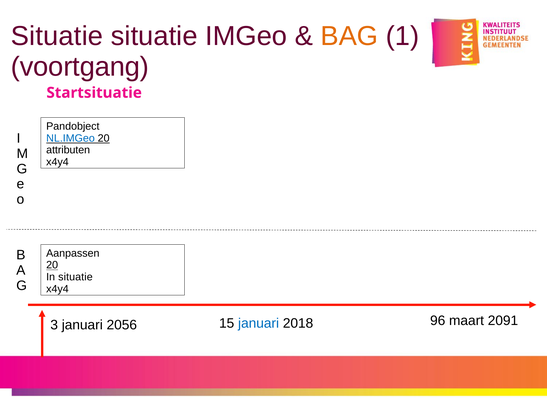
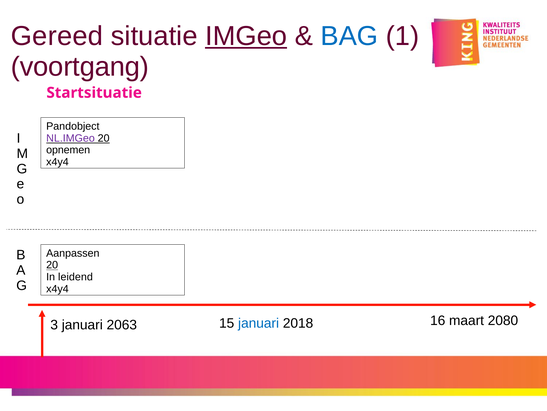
Situatie at (57, 36): Situatie -> Gereed
IMGeo underline: none -> present
BAG colour: orange -> blue
NL.IMGeo colour: blue -> purple
attributen: attributen -> opnemen
In situatie: situatie -> leidend
96: 96 -> 16
2091: 2091 -> 2080
2056: 2056 -> 2063
